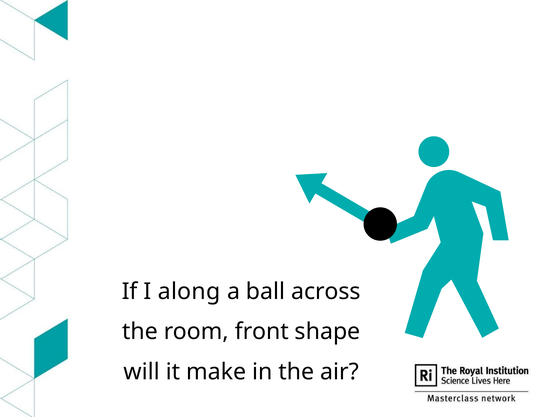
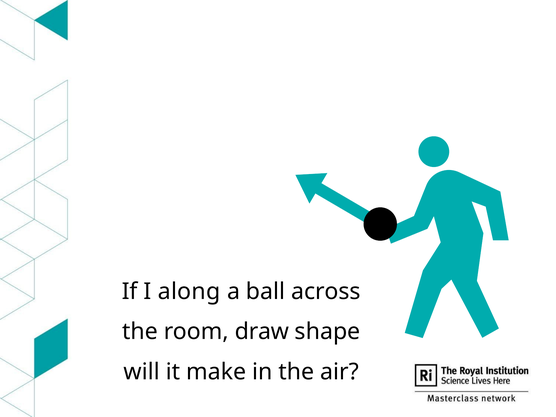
front: front -> draw
